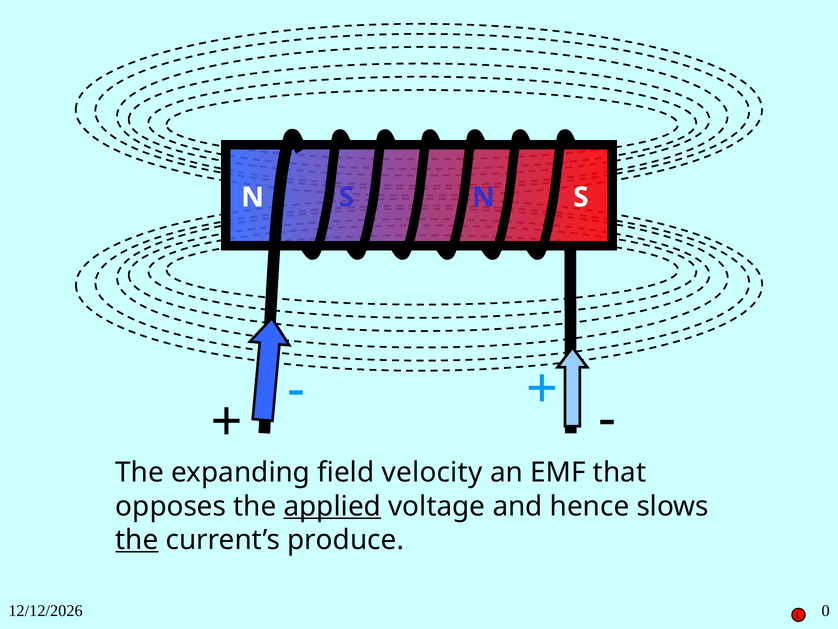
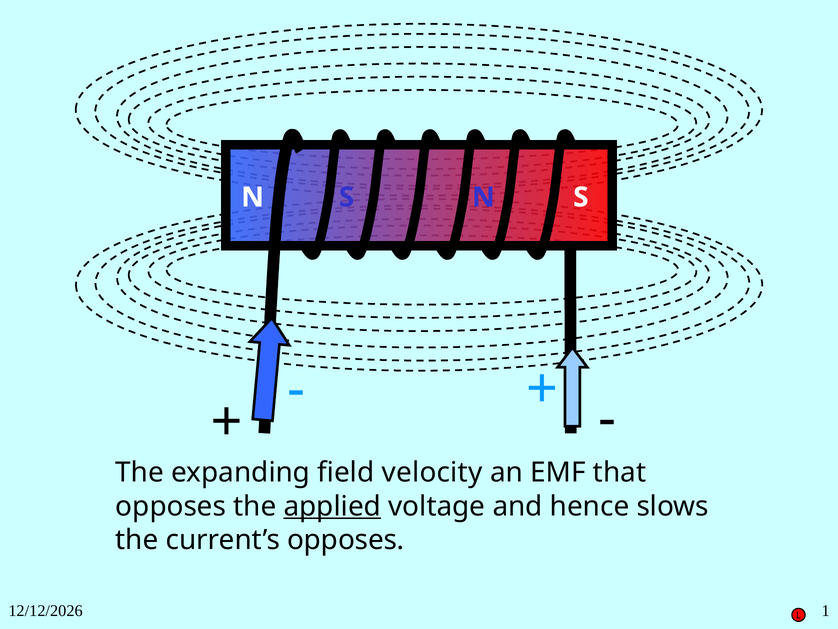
the at (137, 539) underline: present -> none
current’s produce: produce -> opposes
0: 0 -> 1
